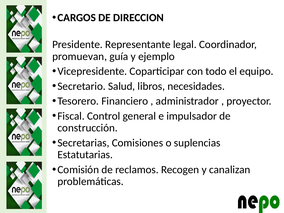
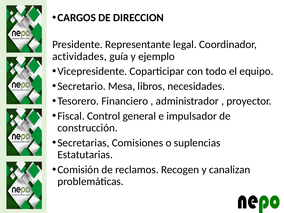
promuevan: promuevan -> actividades
Salud: Salud -> Mesa
